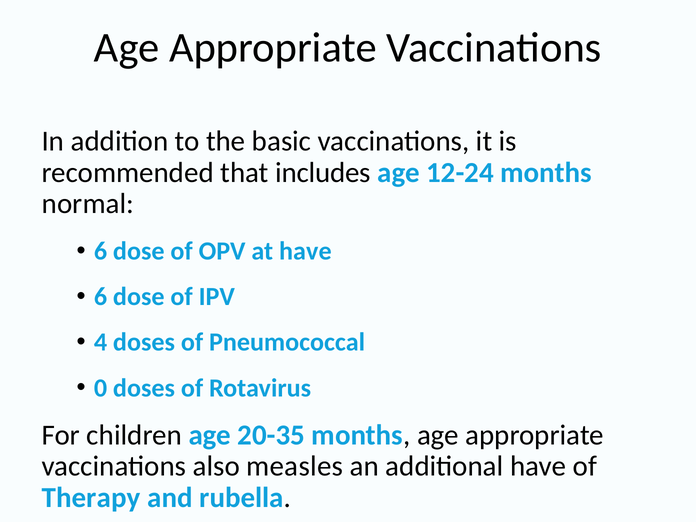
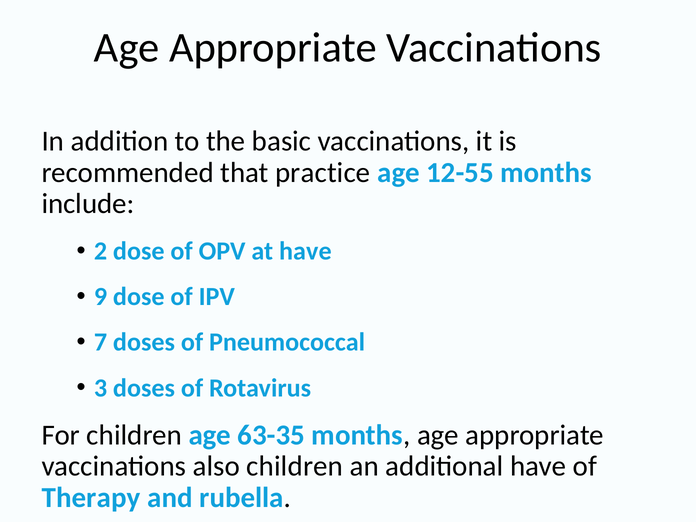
includes: includes -> practice
12-24: 12-24 -> 12-55
normal: normal -> include
6 at (101, 251): 6 -> 2
6 at (101, 297): 6 -> 9
4: 4 -> 7
0: 0 -> 3
20-35: 20-35 -> 63-35
also measles: measles -> children
